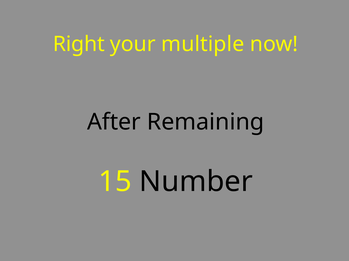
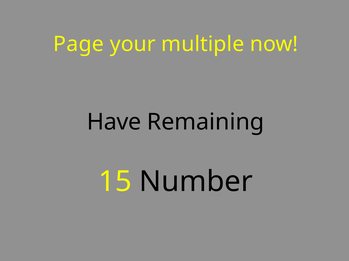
Right: Right -> Page
After: After -> Have
